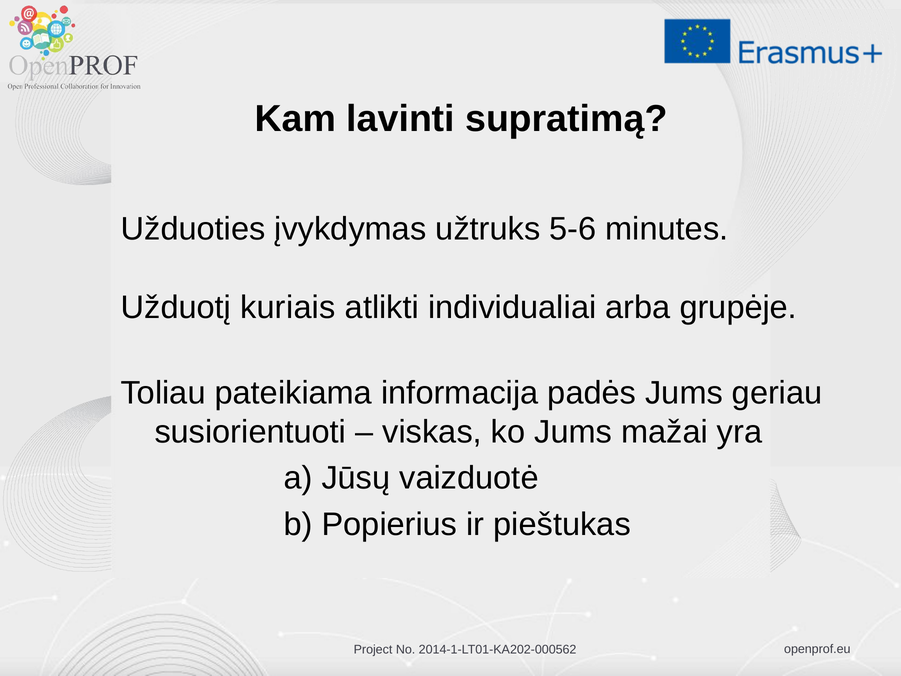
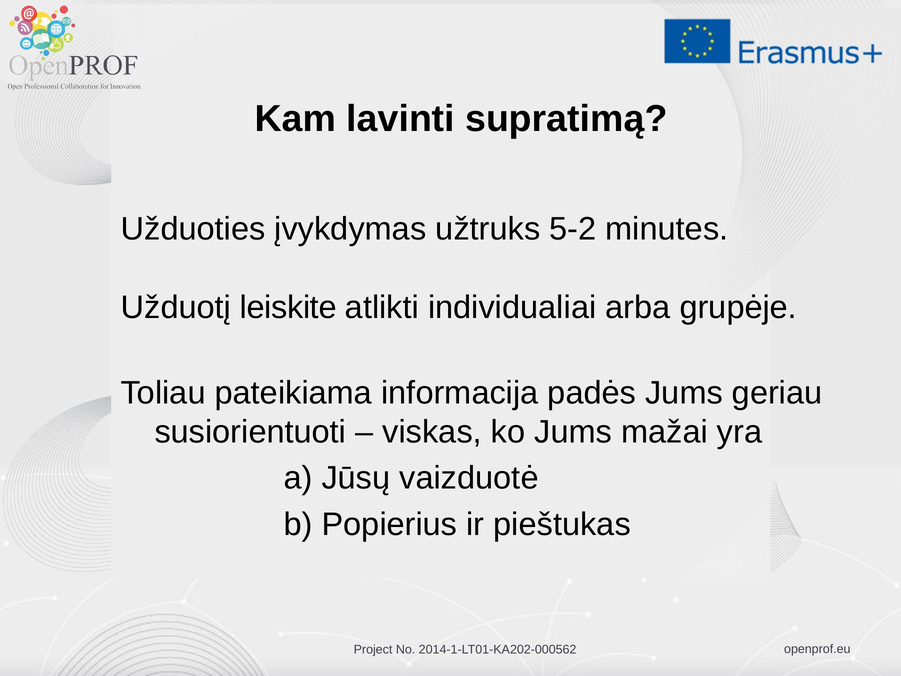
5-6: 5-6 -> 5-2
kuriais: kuriais -> leiskite
